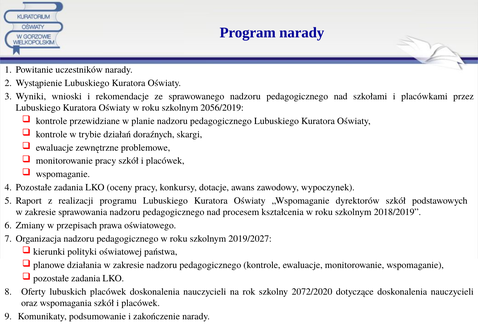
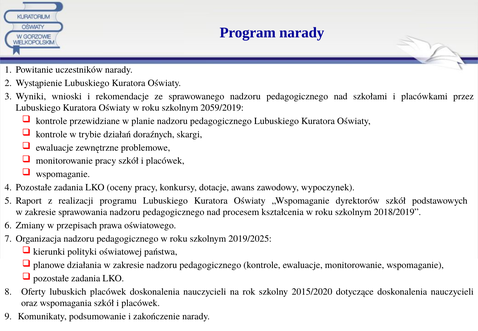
2056/2019: 2056/2019 -> 2059/2019
2019/2027: 2019/2027 -> 2019/2025
2072/2020: 2072/2020 -> 2015/2020
